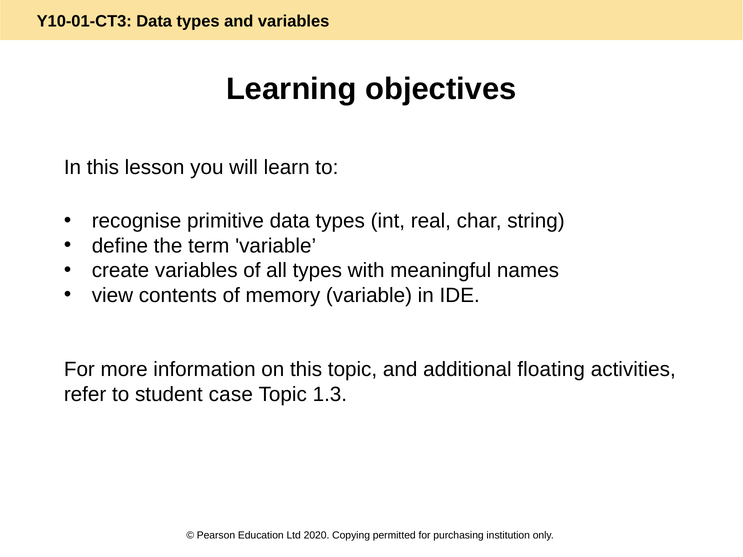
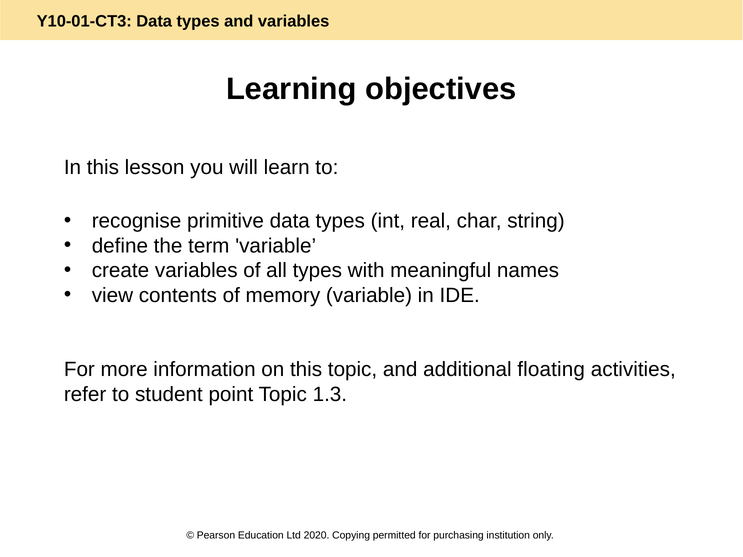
case: case -> point
